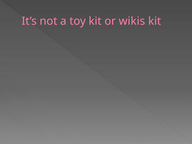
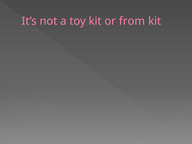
wikis: wikis -> from
